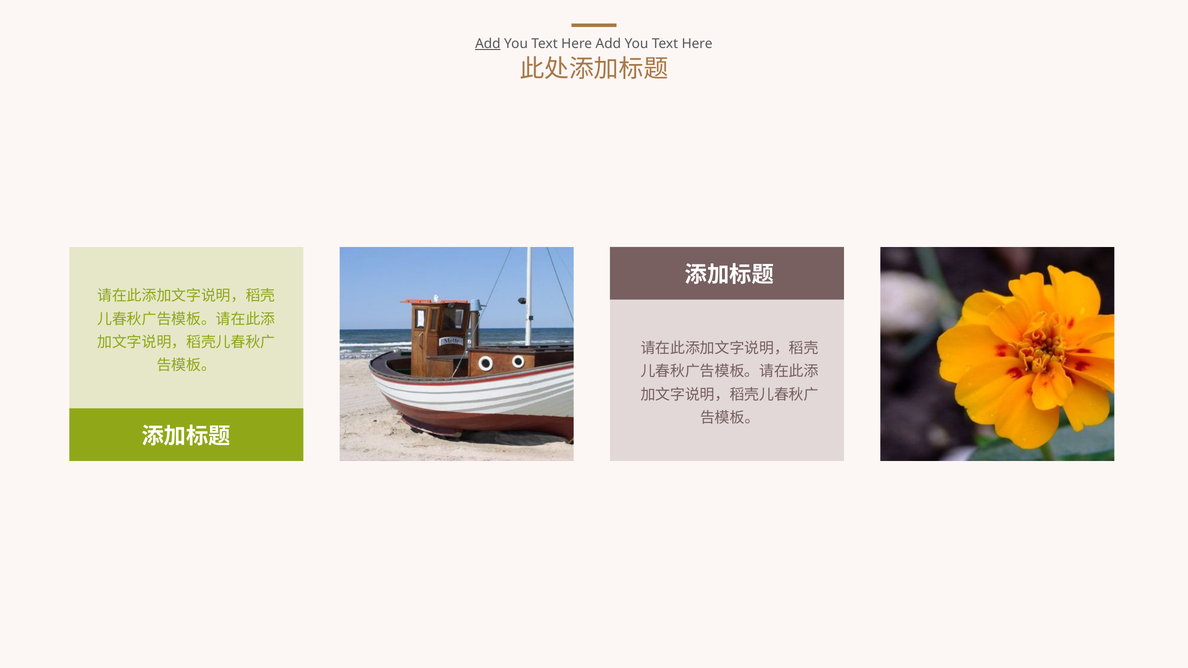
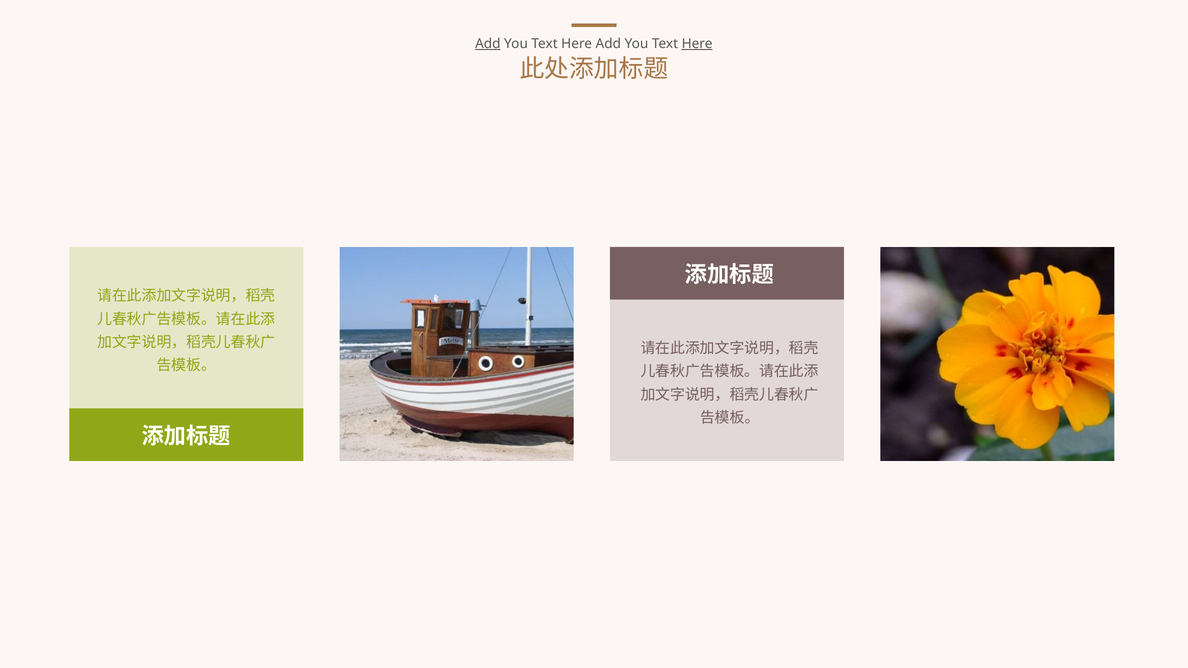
Here at (697, 44) underline: none -> present
